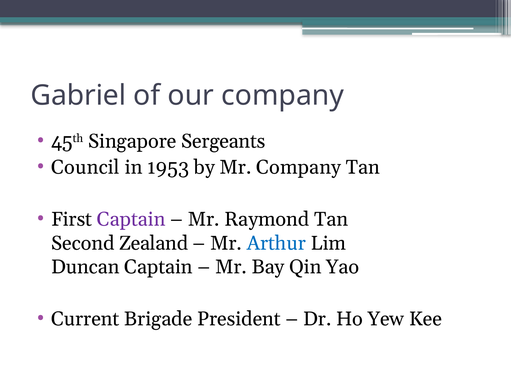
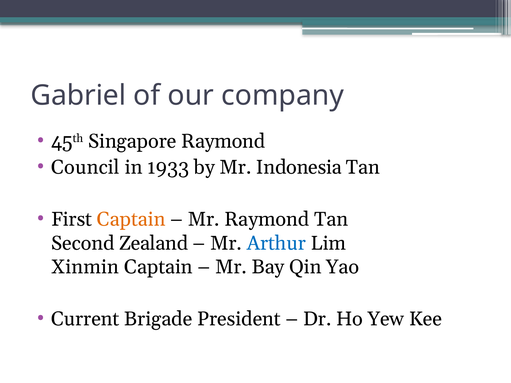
Singapore Sergeants: Sergeants -> Raymond
1953: 1953 -> 1933
Mr Company: Company -> Indonesia
Captain at (131, 220) colour: purple -> orange
Duncan: Duncan -> Xinmin
